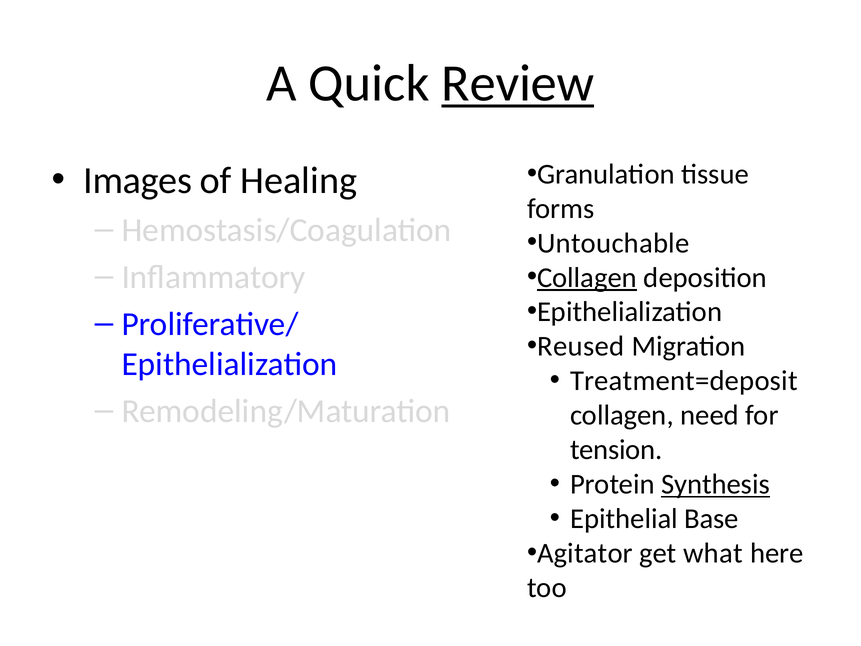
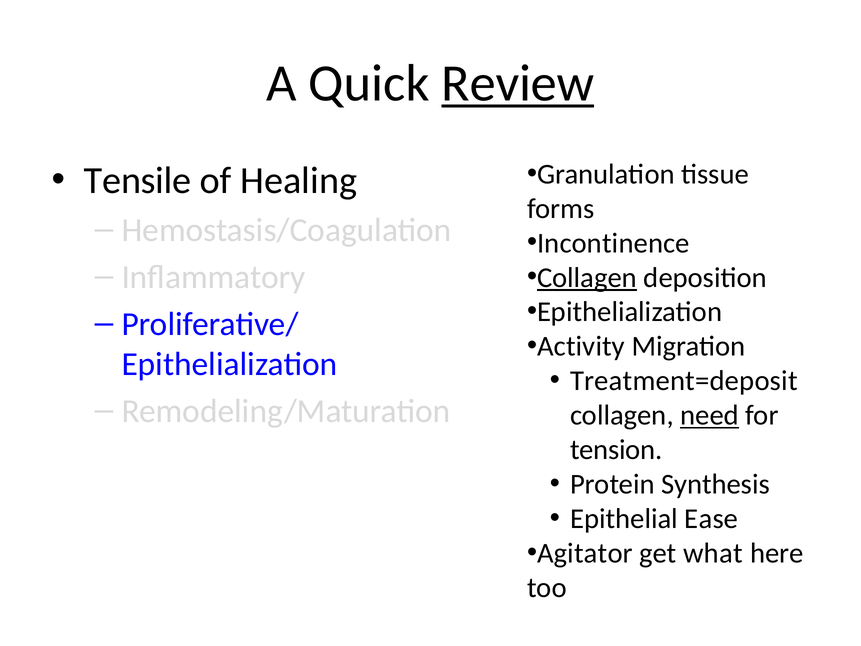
Images: Images -> Tensile
Untouchable: Untouchable -> Incontinence
Reused: Reused -> Activity
need underline: none -> present
Synthesis underline: present -> none
Base: Base -> Ease
